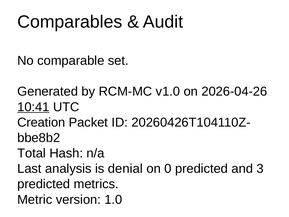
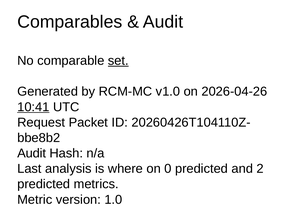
set underline: none -> present
Creation: Creation -> Request
Total at (32, 153): Total -> Audit
denial: denial -> where
3: 3 -> 2
